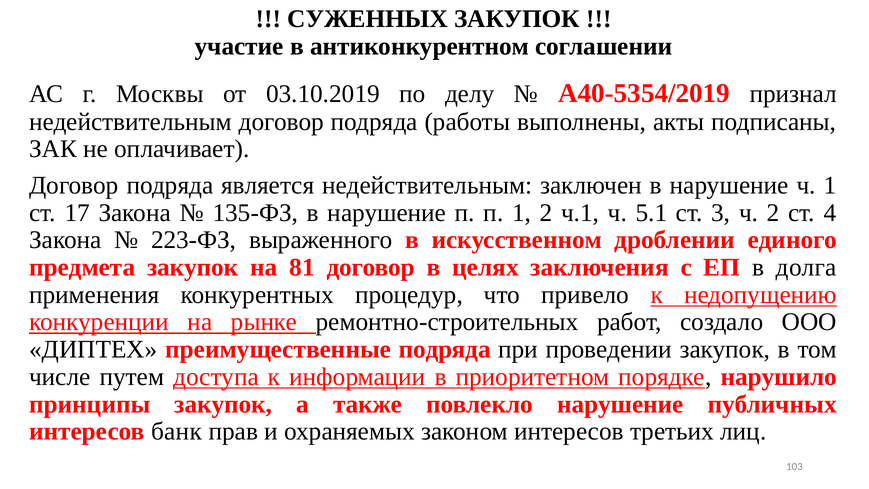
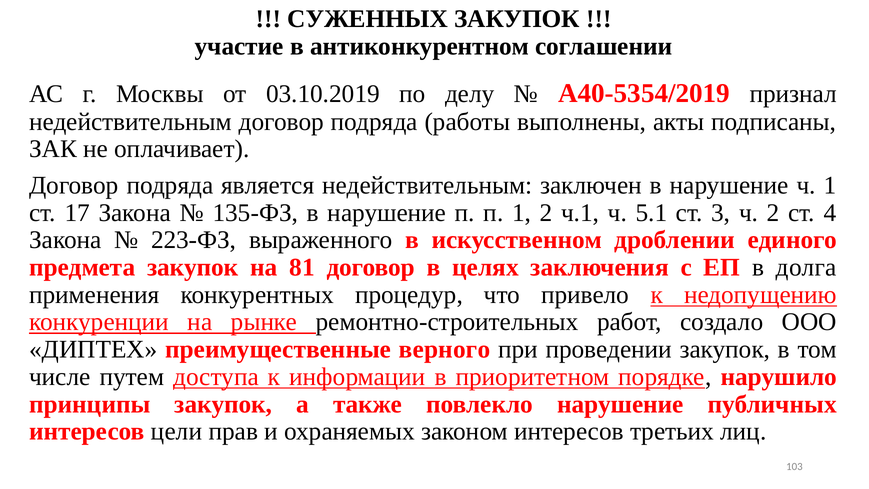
преимущественные подряда: подряда -> верного
банк: банк -> цели
